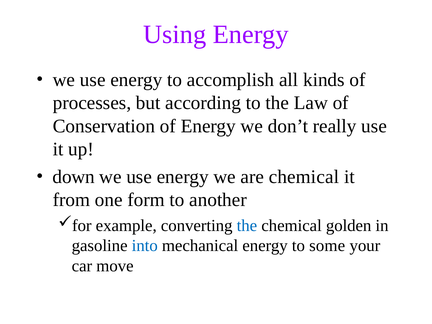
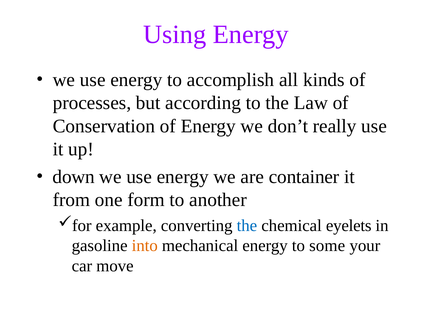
are chemical: chemical -> container
golden: golden -> eyelets
into colour: blue -> orange
